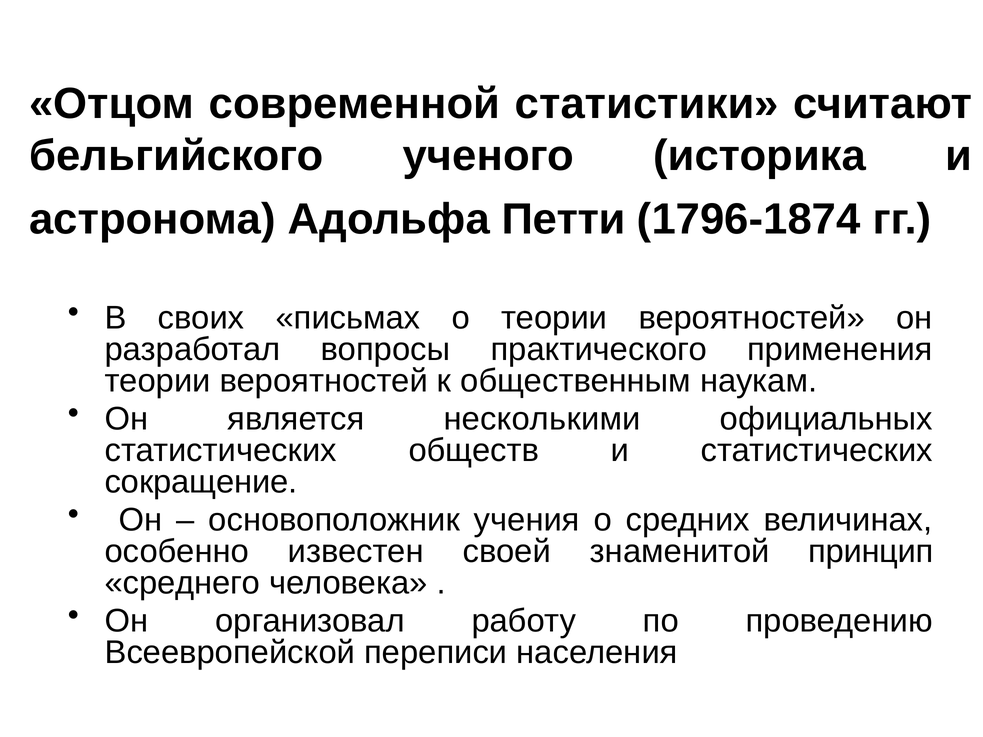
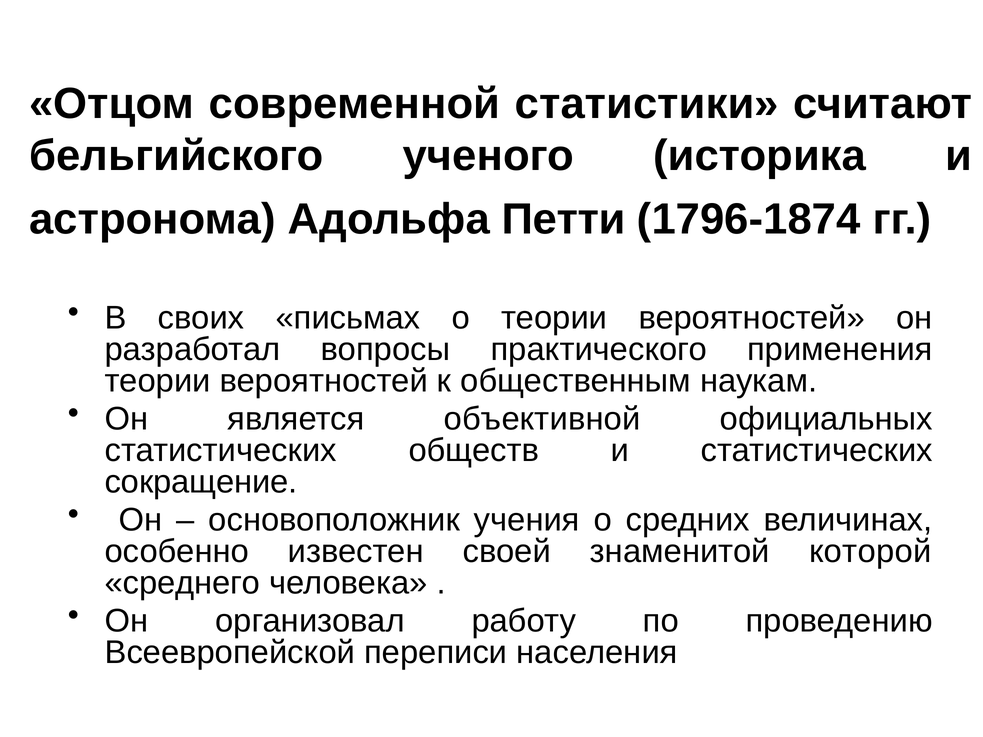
несколькими: несколькими -> объективной
принцип: принцип -> которой
